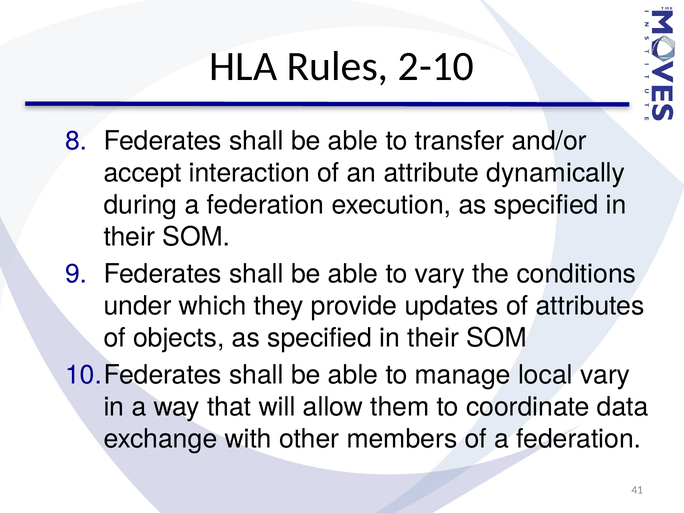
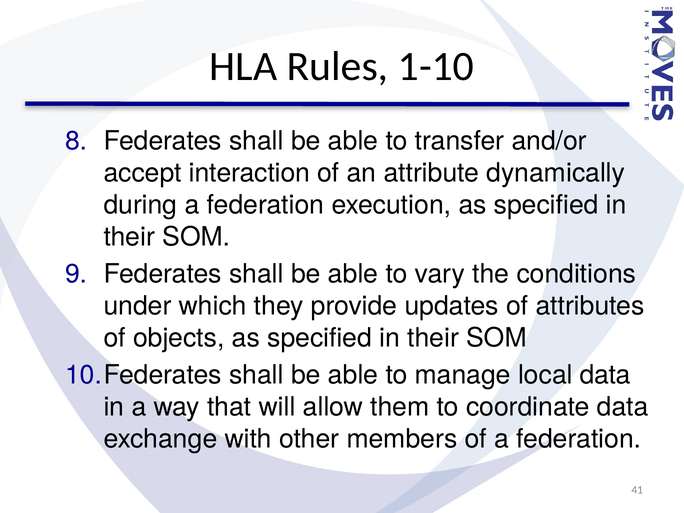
2-10: 2-10 -> 1-10
local vary: vary -> data
